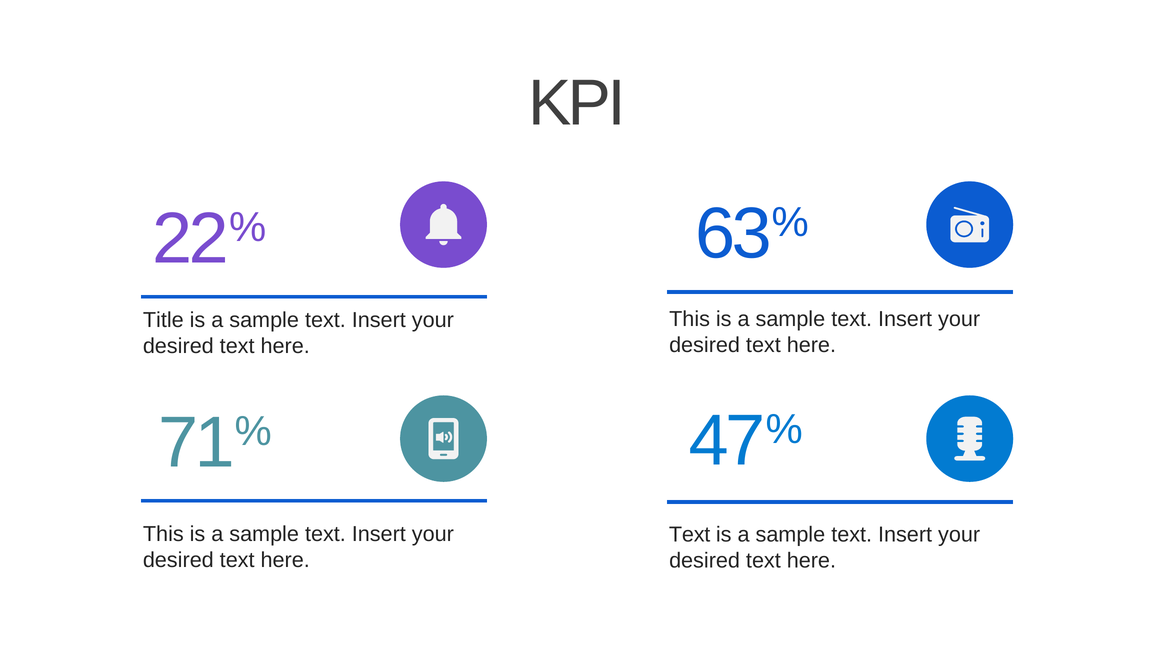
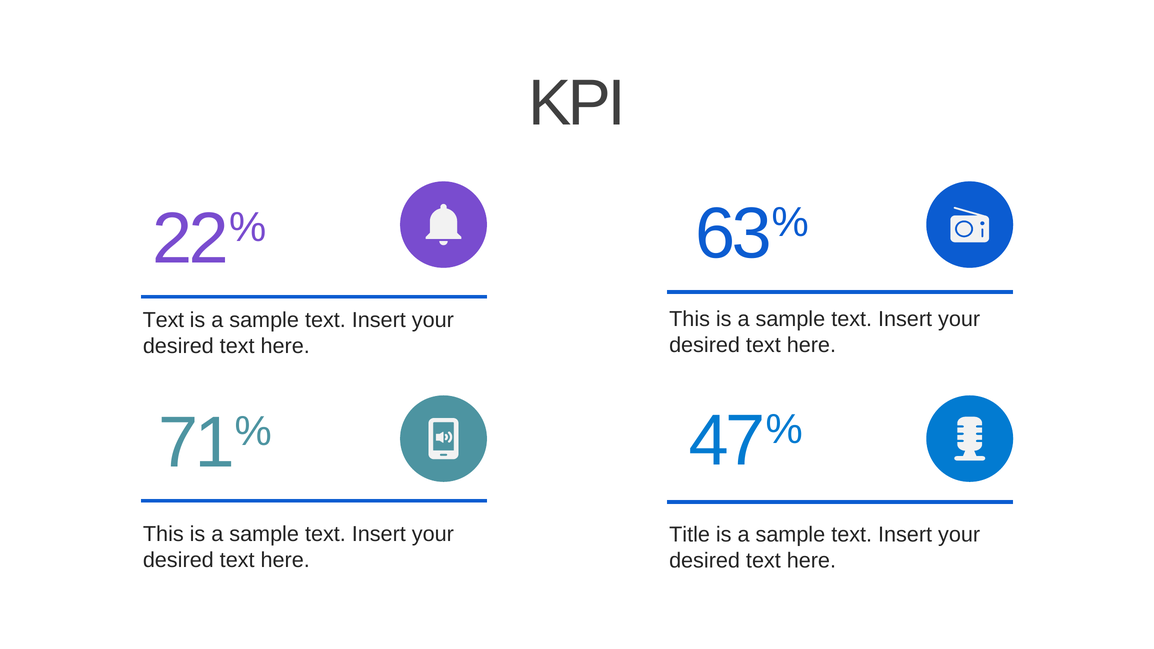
Title at (163, 320): Title -> Text
Text at (690, 535): Text -> Title
